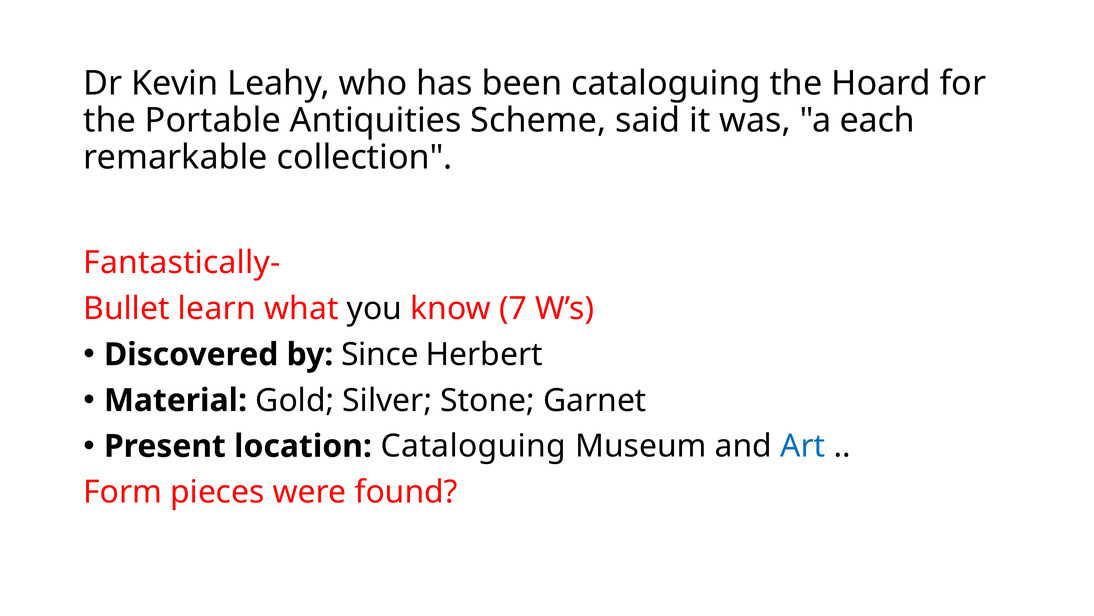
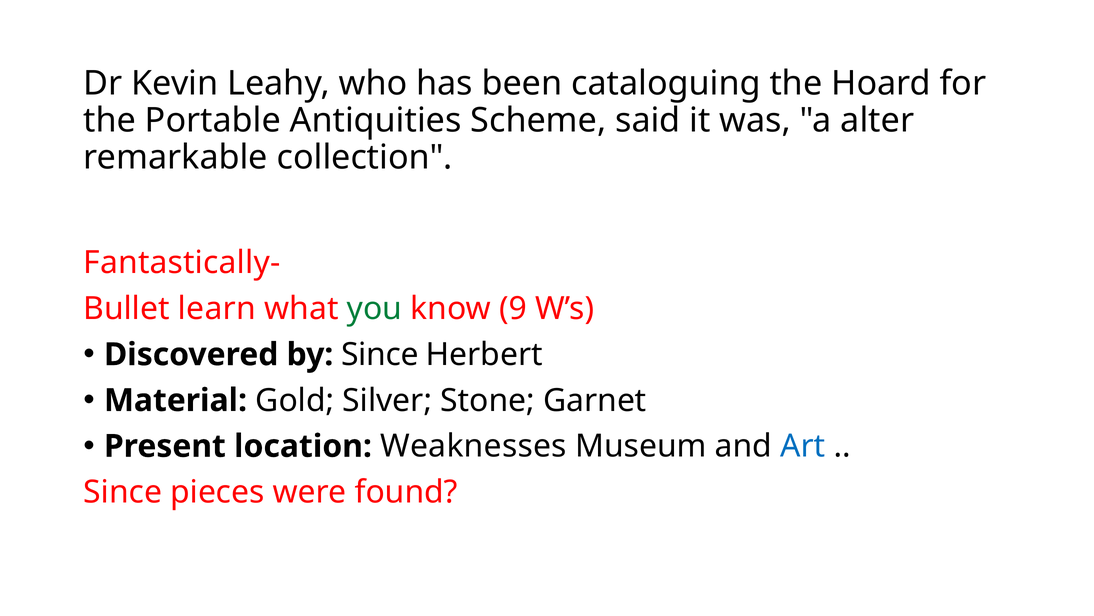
each: each -> alter
you colour: black -> green
7: 7 -> 9
location Cataloguing: Cataloguing -> Weaknesses
Form at (123, 492): Form -> Since
